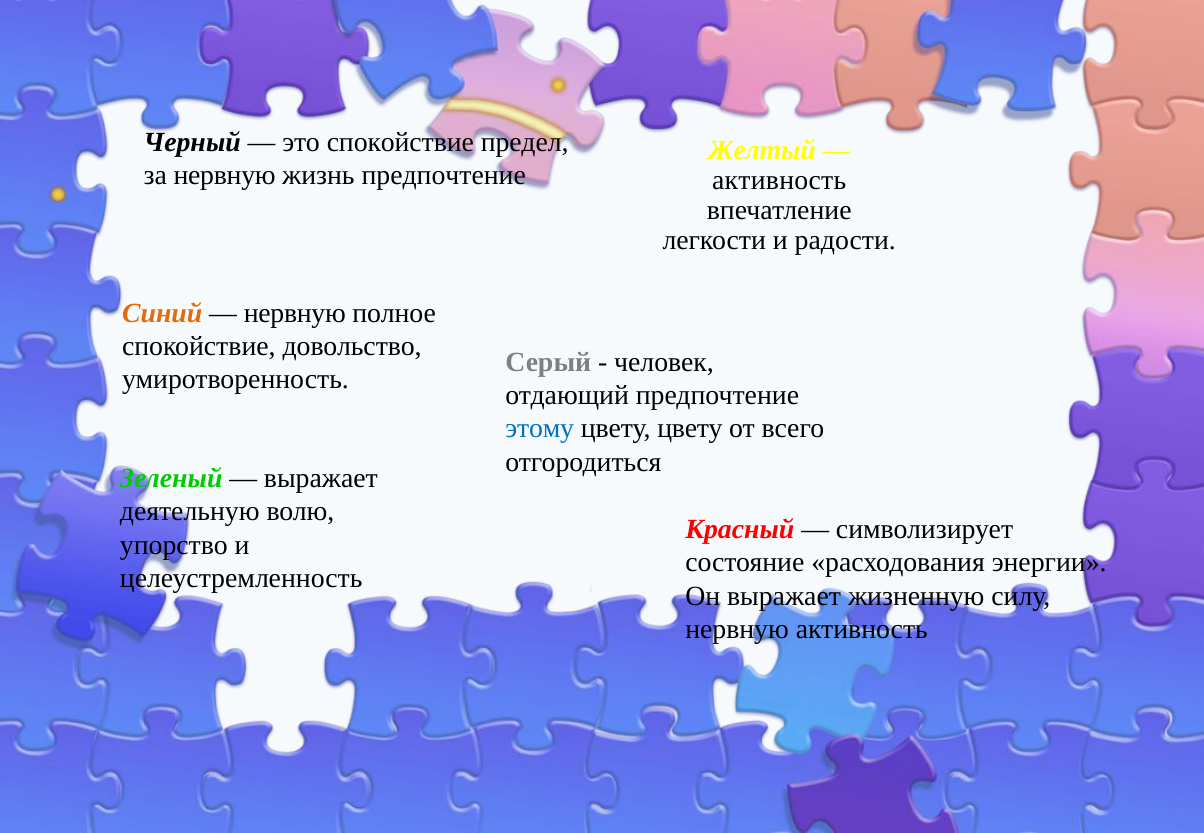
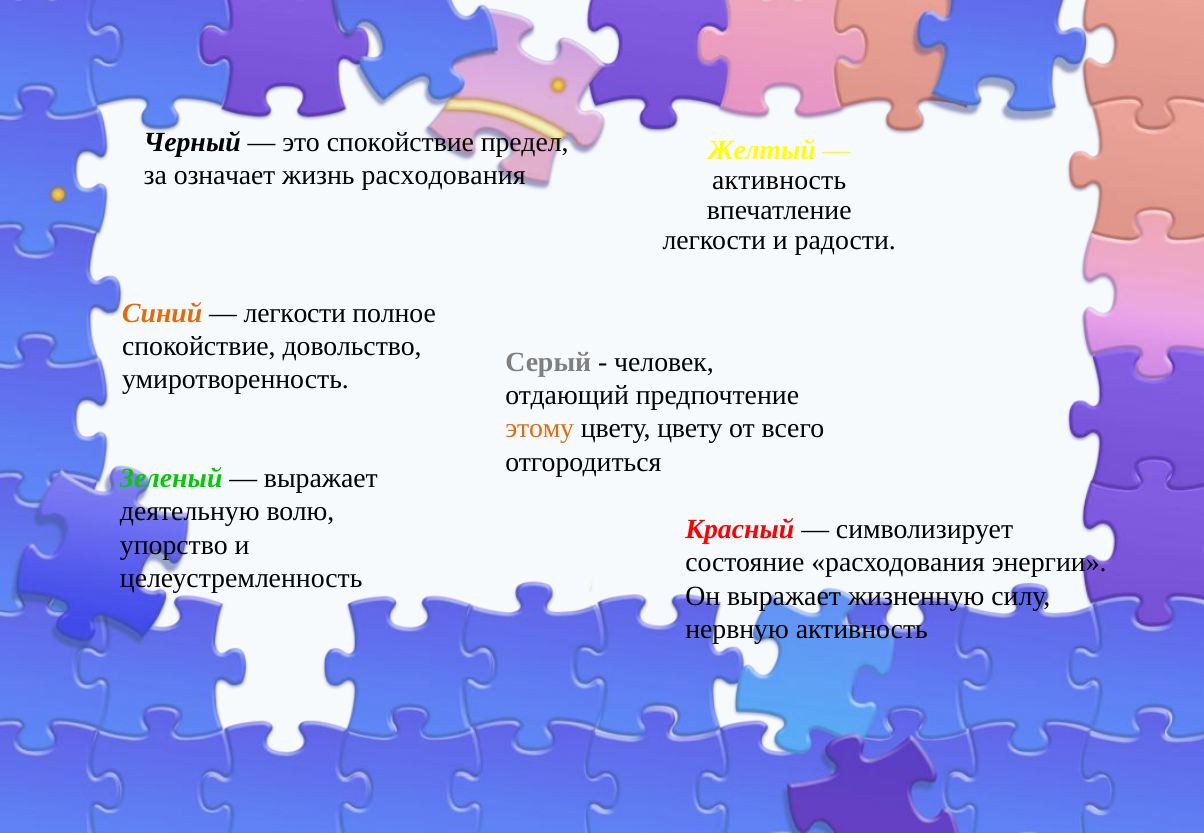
за нервную: нервную -> означает
жизнь предпочтение: предпочтение -> расходования
нервную at (295, 313): нервную -> легкости
этому colour: blue -> orange
